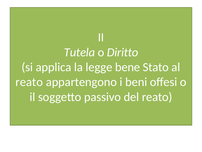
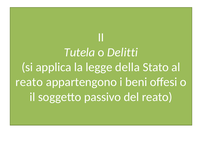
Diritto: Diritto -> Delitti
bene: bene -> della
